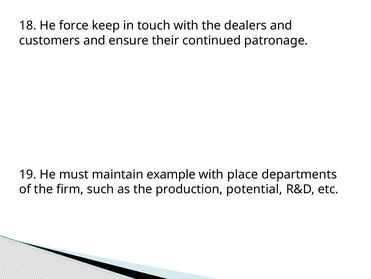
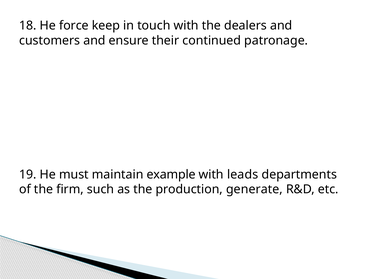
place: place -> leads
potential: potential -> generate
